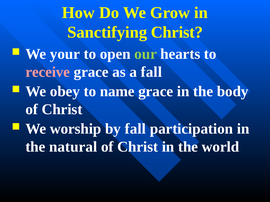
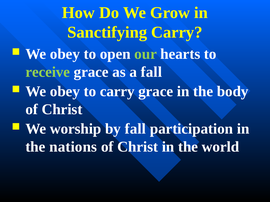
Sanctifying Christ: Christ -> Carry
your at (65, 54): your -> obey
receive colour: pink -> light green
to name: name -> carry
natural: natural -> nations
